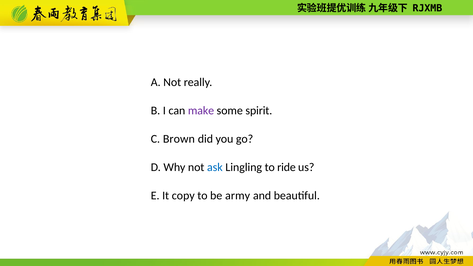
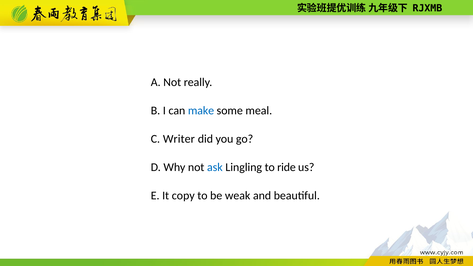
make colour: purple -> blue
spirit: spirit -> meal
Brown: Brown -> Writer
army: army -> weak
